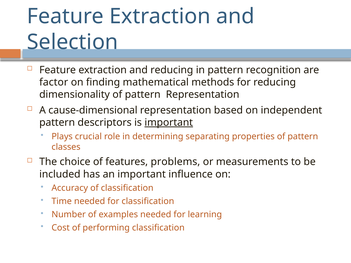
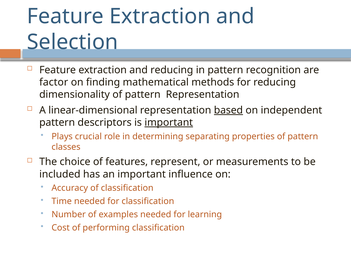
cause-dimensional: cause-dimensional -> linear-dimensional
based underline: none -> present
problems: problems -> represent
